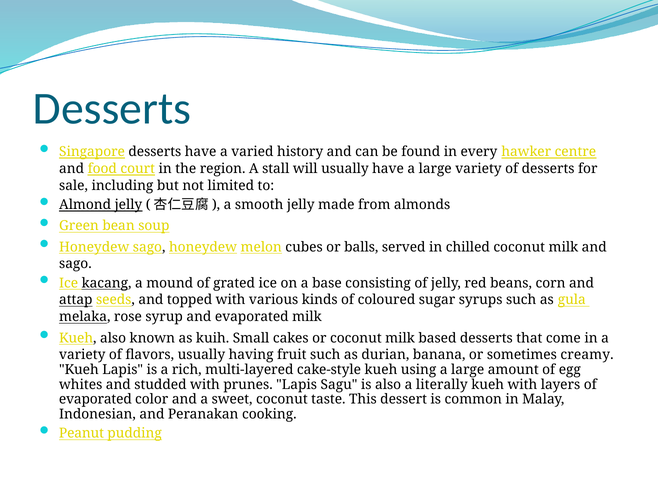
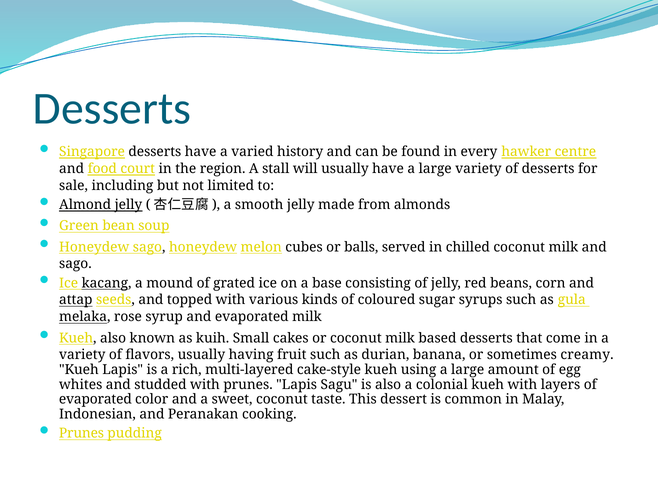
literally: literally -> colonial
Peanut at (81, 433): Peanut -> Prunes
